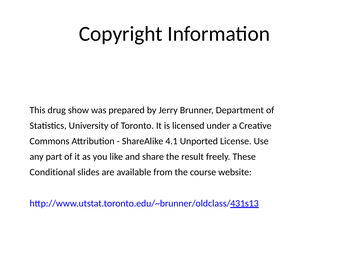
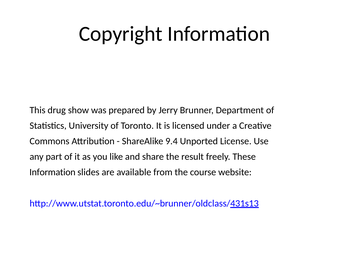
4.1: 4.1 -> 9.4
Conditional at (52, 172): Conditional -> Information
